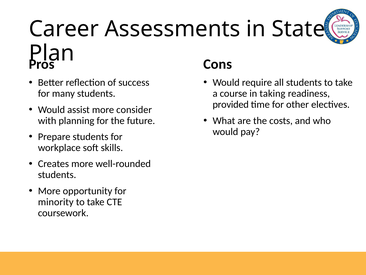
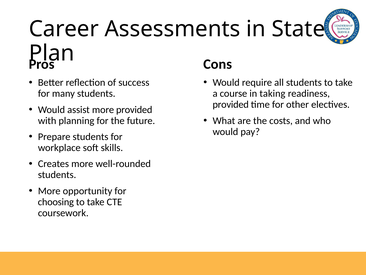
more consider: consider -> provided
minority: minority -> choosing
